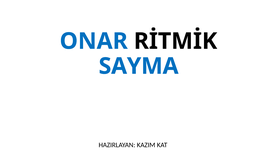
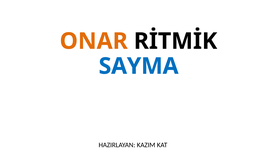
ONAR colour: blue -> orange
